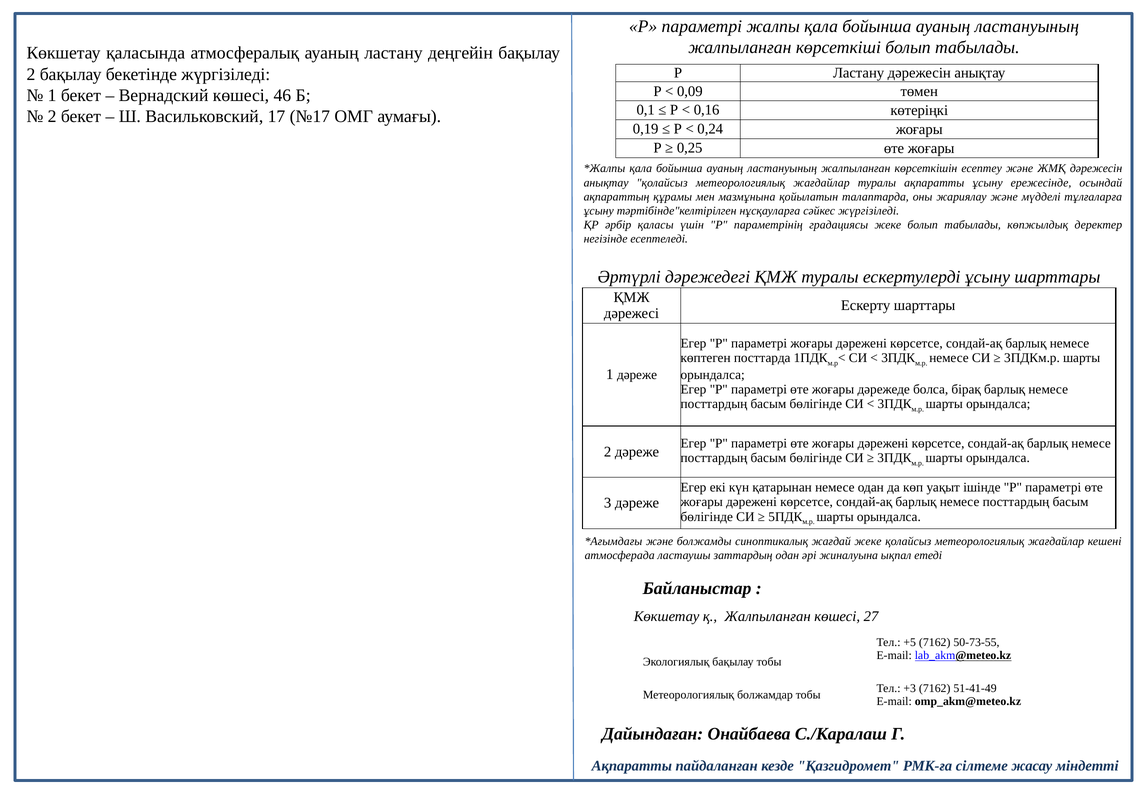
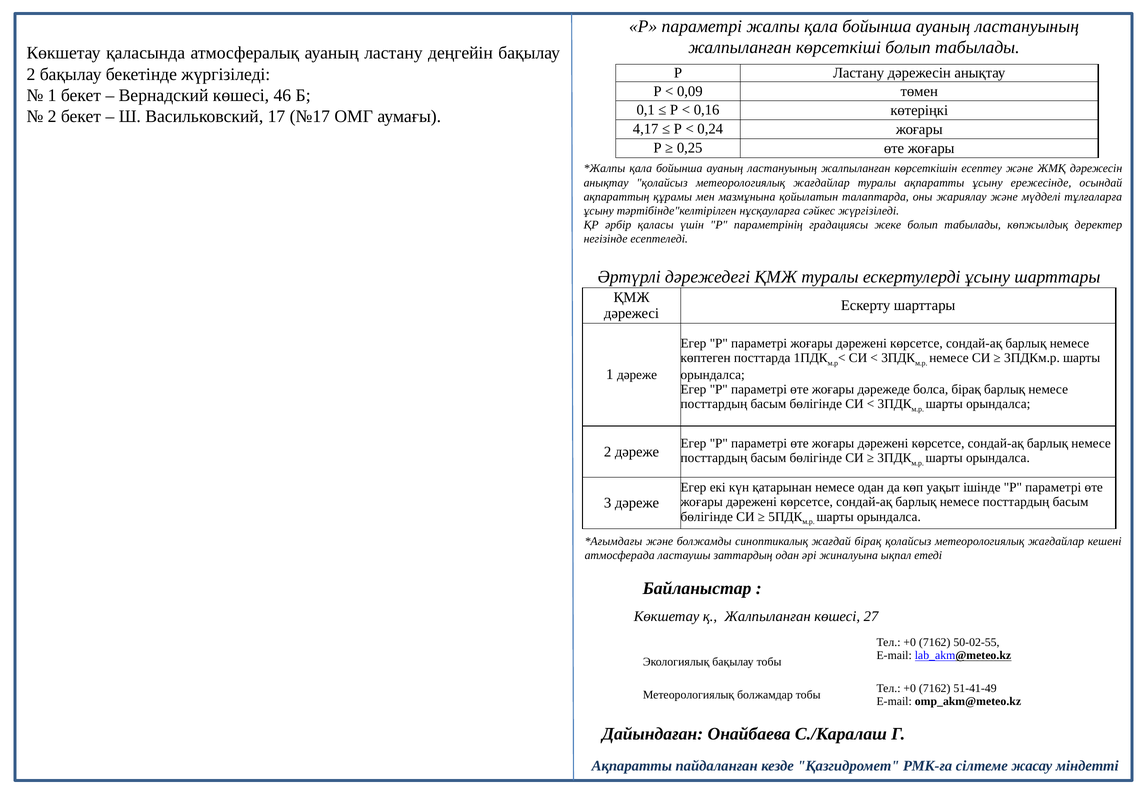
0,19: 0,19 -> 4,17
жағдай жеке: жеке -> бірақ
+5 at (910, 642): +5 -> +0
50-73-55: 50-73-55 -> 50-02-55
+3 at (910, 688): +3 -> +0
